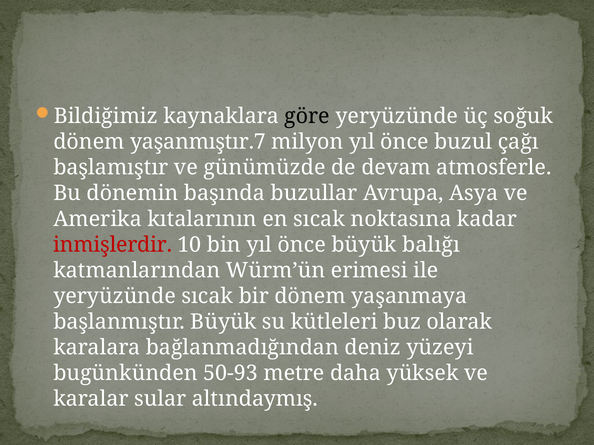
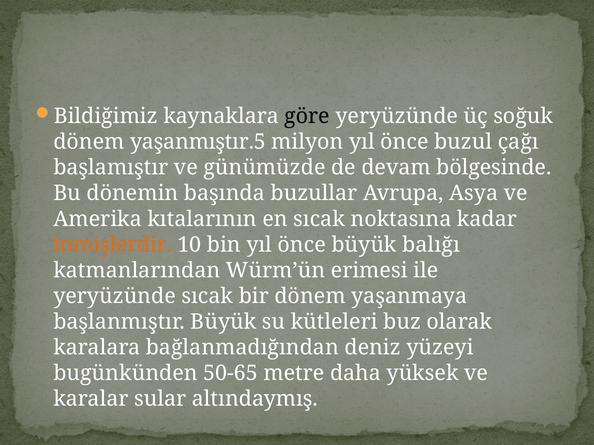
yaşanmıştır.7: yaşanmıştır.7 -> yaşanmıştır.5
atmosferle: atmosferle -> bölgesinde
inmişlerdir colour: red -> orange
50-93: 50-93 -> 50-65
